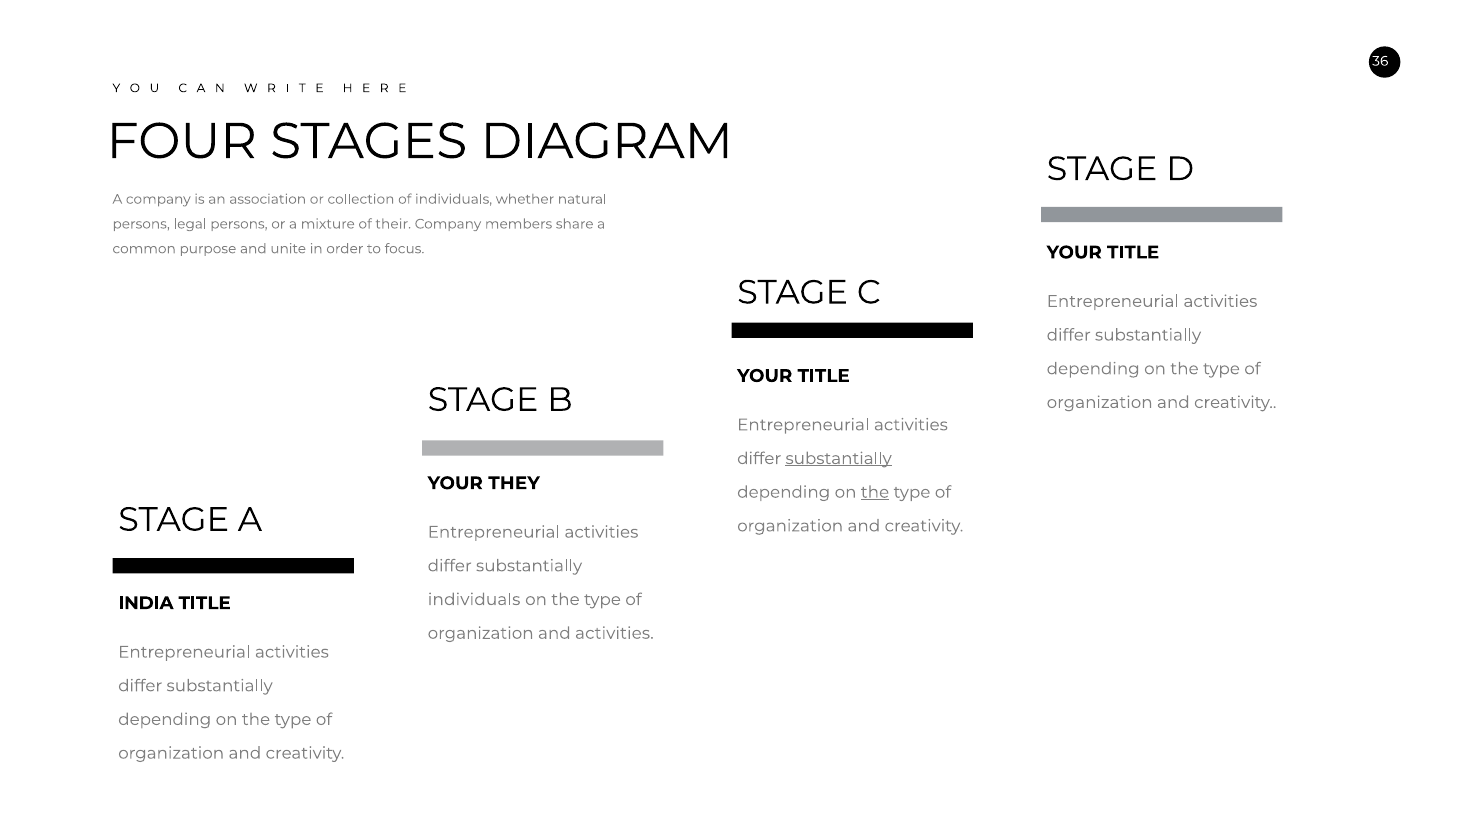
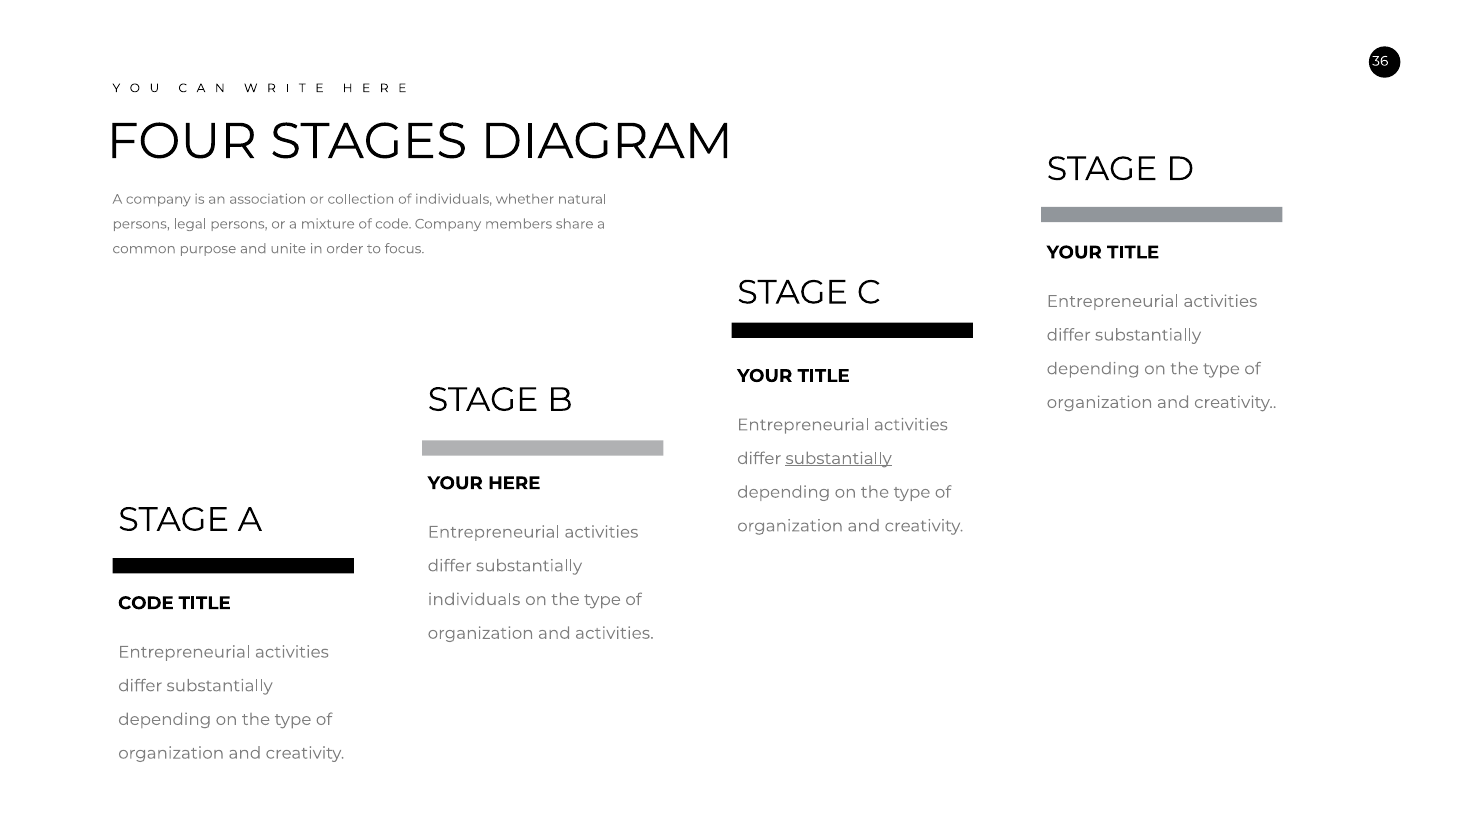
of their: their -> code
THEY: THEY -> HERE
the at (875, 492) underline: present -> none
INDIA at (146, 603): INDIA -> CODE
